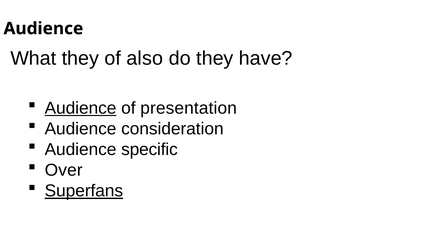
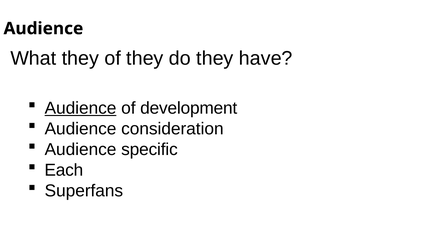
of also: also -> they
presentation: presentation -> development
Over: Over -> Each
Superfans underline: present -> none
